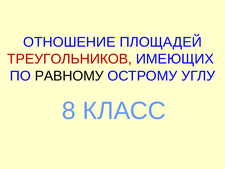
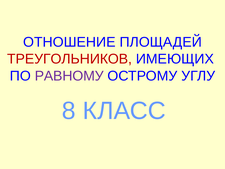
РАВНОМУ colour: black -> purple
